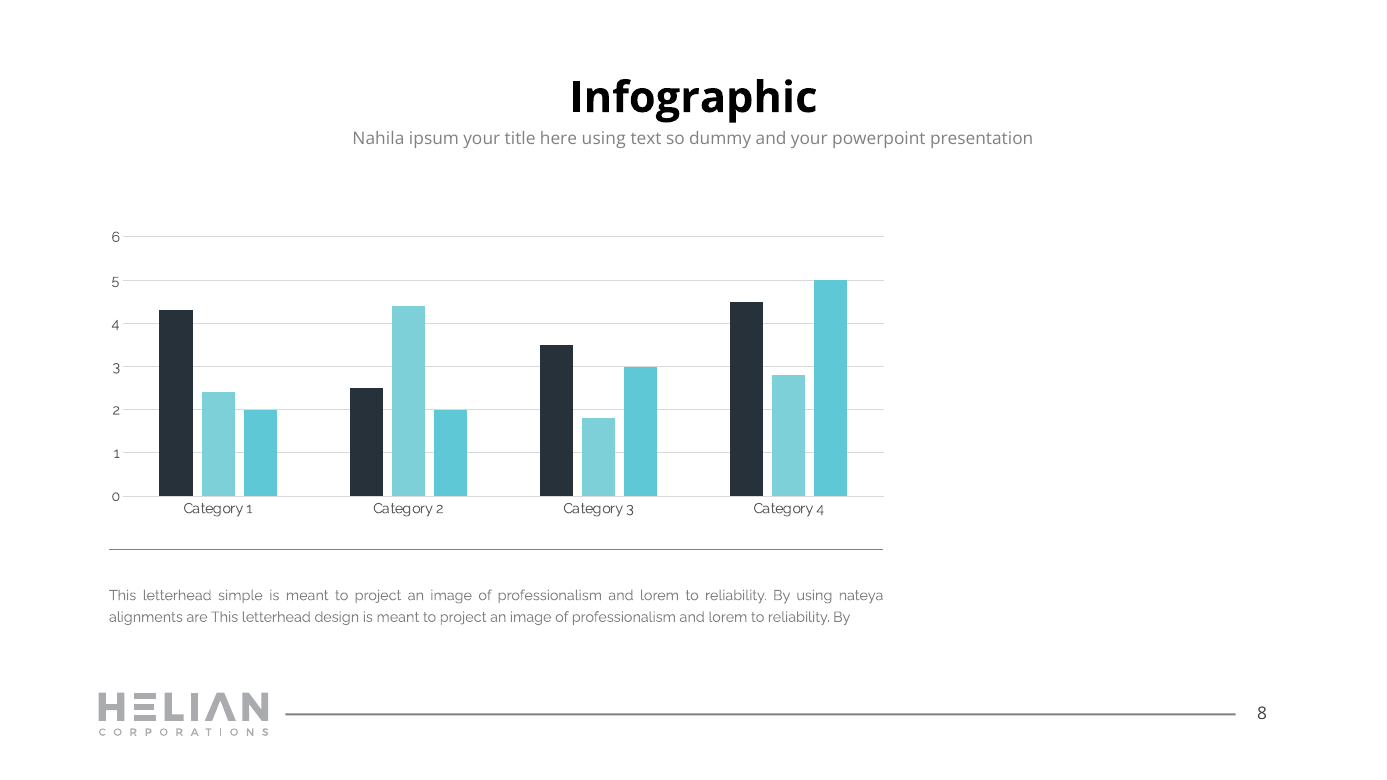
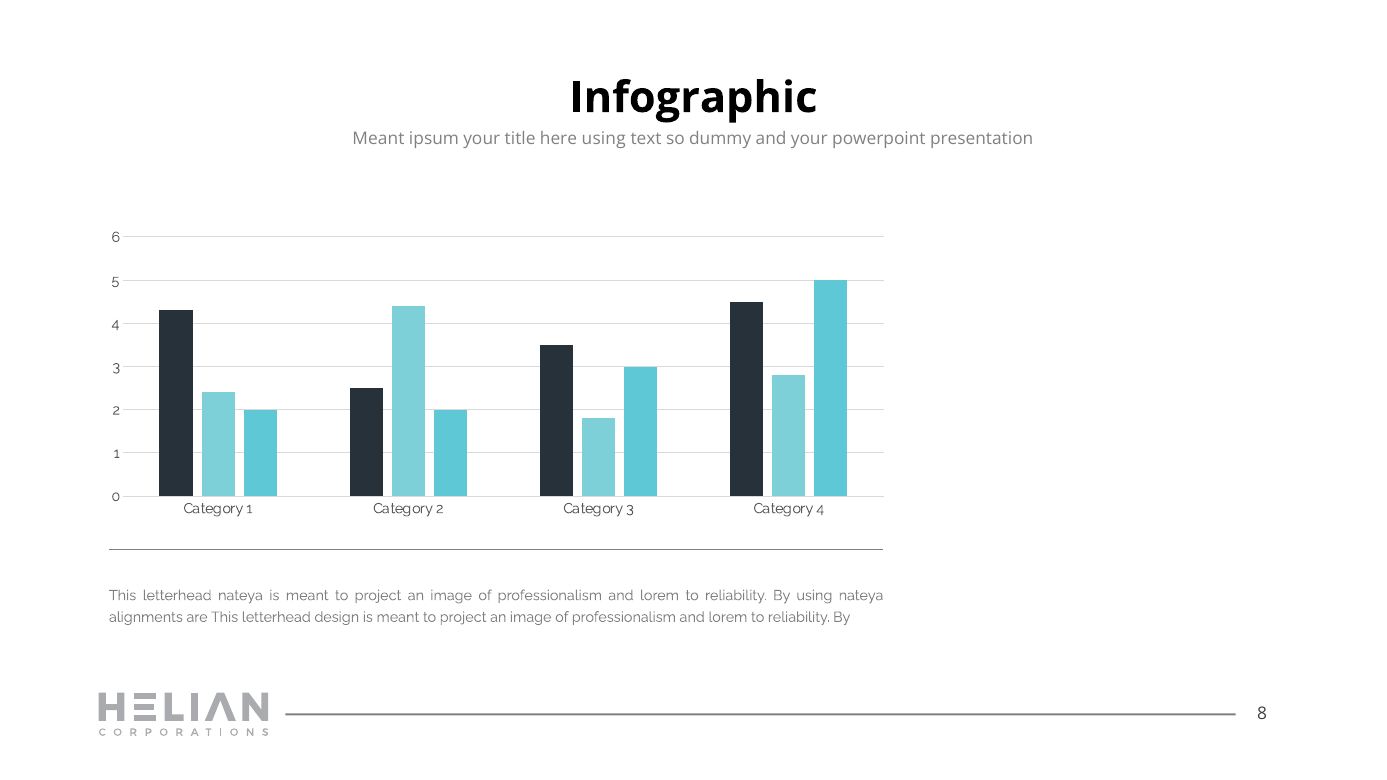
Nahila at (378, 139): Nahila -> Meant
letterhead simple: simple -> nateya
